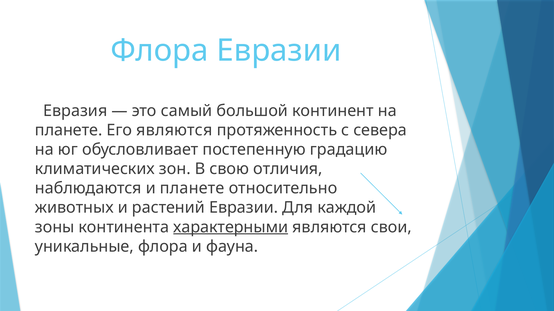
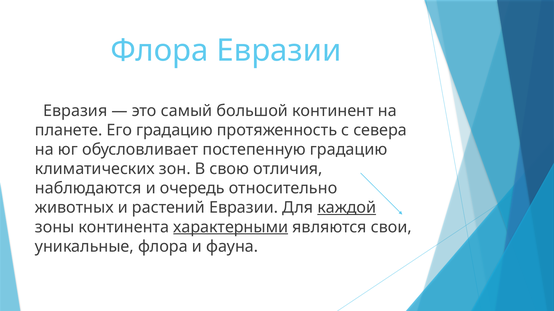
Его являются: являются -> градацию
и планете: планете -> очередь
каждой underline: none -> present
